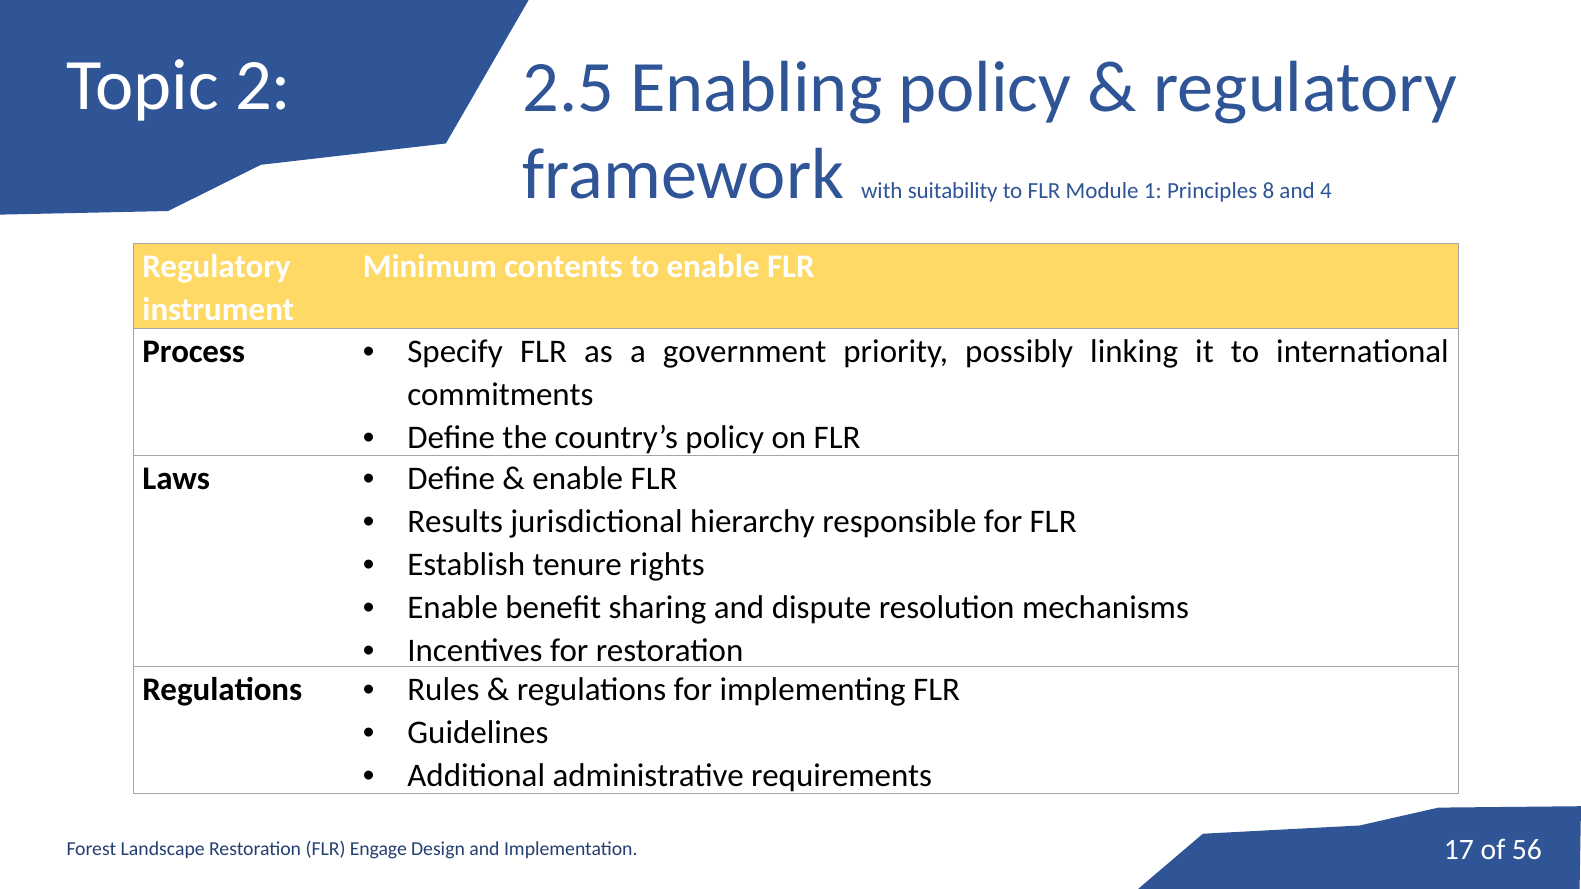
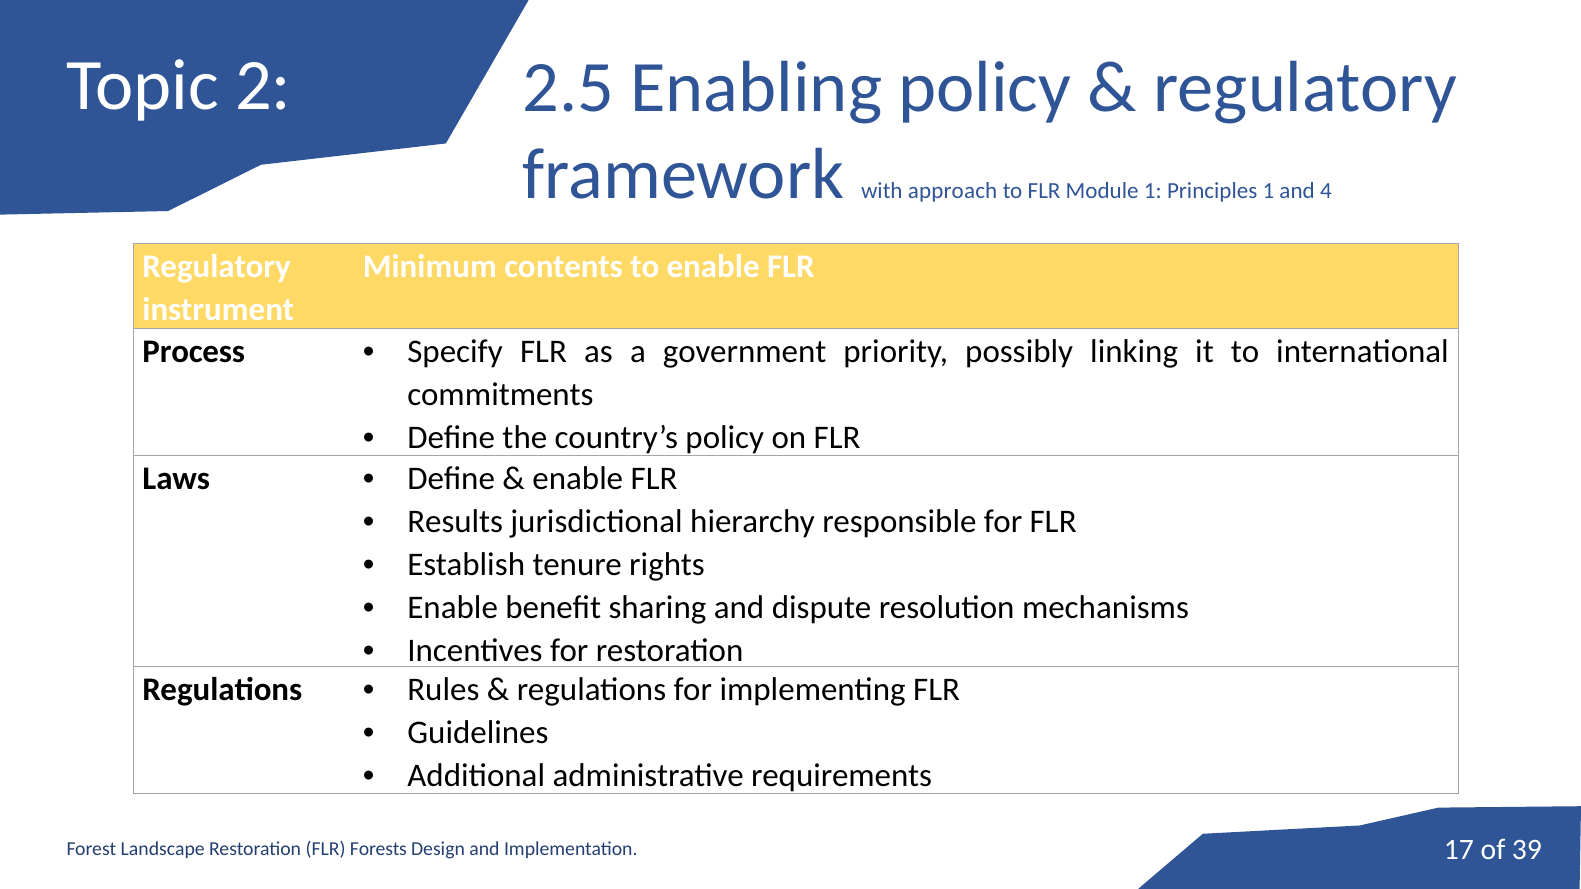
suitability: suitability -> approach
Principles 8: 8 -> 1
56: 56 -> 39
Engage: Engage -> Forests
